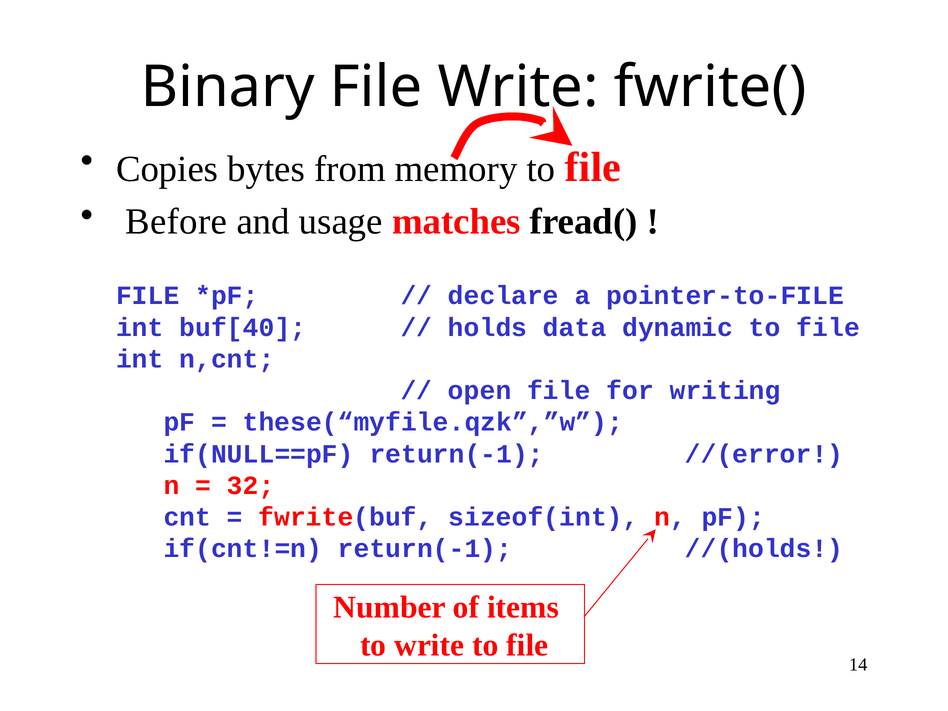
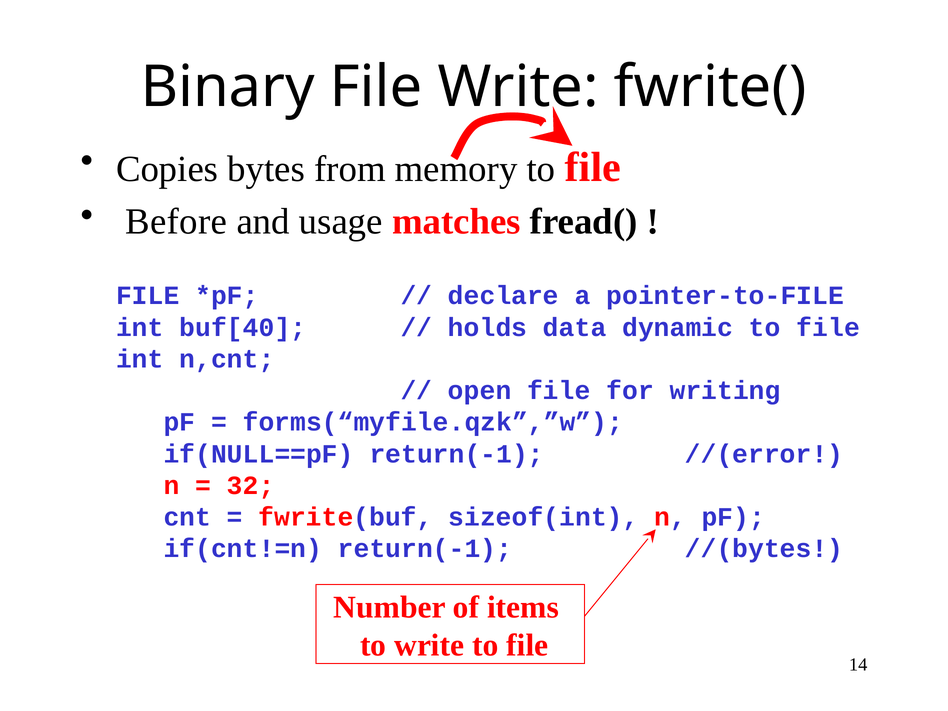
these(“myfile.qzk”,”w: these(“myfile.qzk”,”w -> forms(“myfile.qzk”,”w
//(holds: //(holds -> //(bytes
